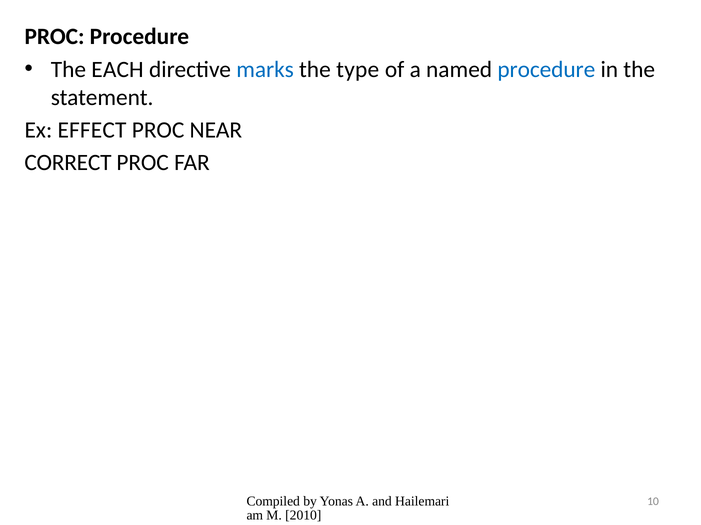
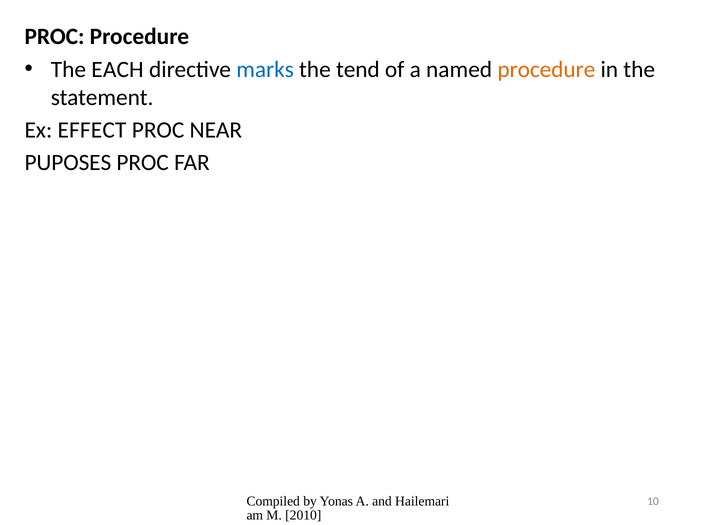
type: type -> tend
procedure at (546, 69) colour: blue -> orange
CORRECT: CORRECT -> PUPOSES
